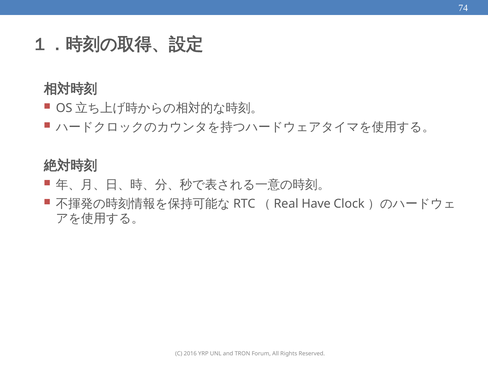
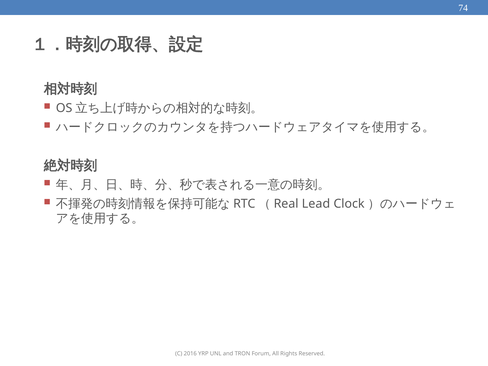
Have: Have -> Lead
